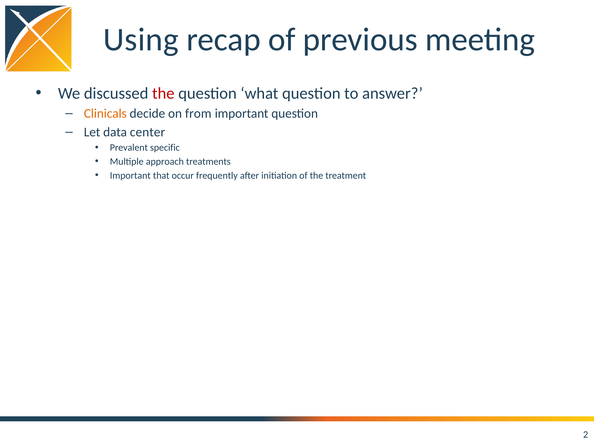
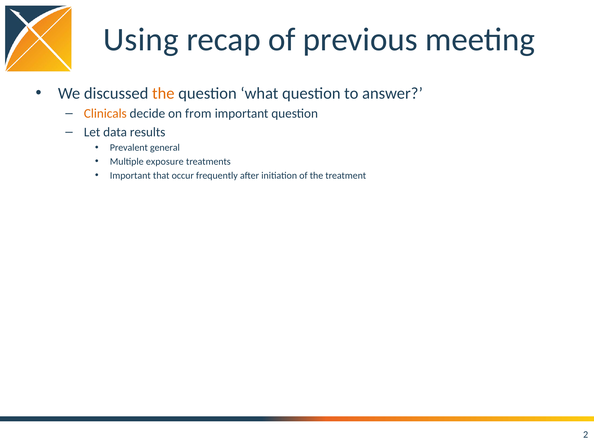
the at (163, 93) colour: red -> orange
center: center -> results
specific: specific -> general
approach: approach -> exposure
